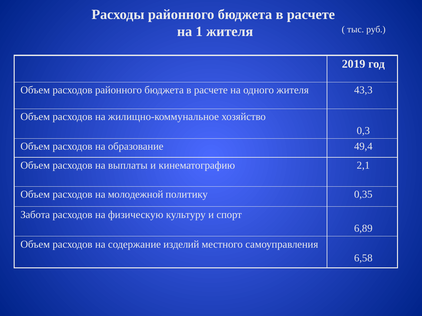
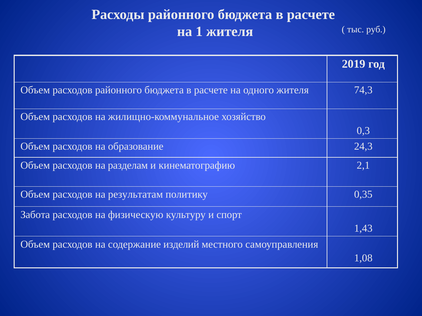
43,3: 43,3 -> 74,3
49,4: 49,4 -> 24,3
выплаты: выплаты -> разделам
молодежной: молодежной -> результатам
6,89: 6,89 -> 1,43
6,58: 6,58 -> 1,08
